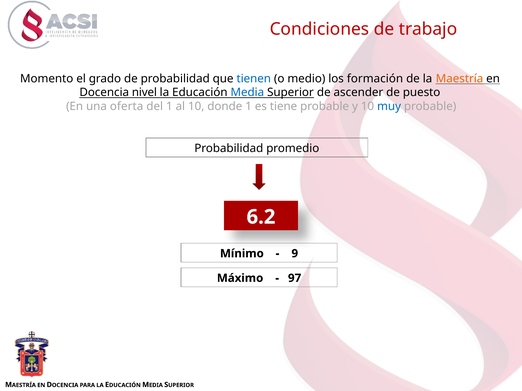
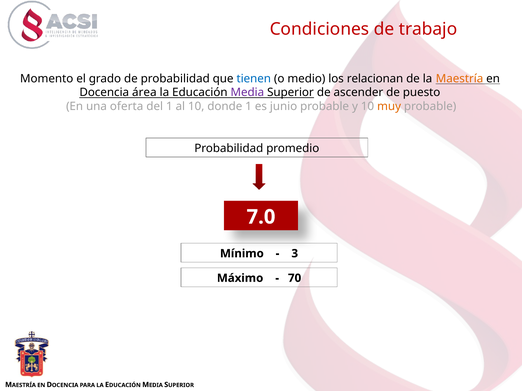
formación: formación -> relacionan
nivel: nivel -> área
Media at (247, 93) colour: blue -> purple
tiene: tiene -> junio
muy colour: blue -> orange
6.2: 6.2 -> 7.0
9: 9 -> 3
97: 97 -> 70
